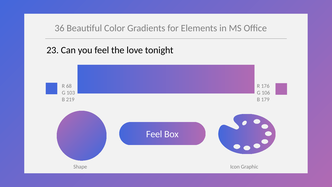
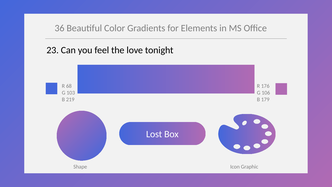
Feel at (154, 134): Feel -> Lost
